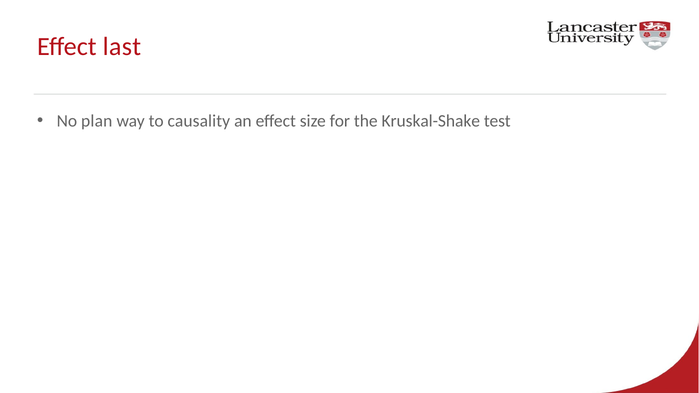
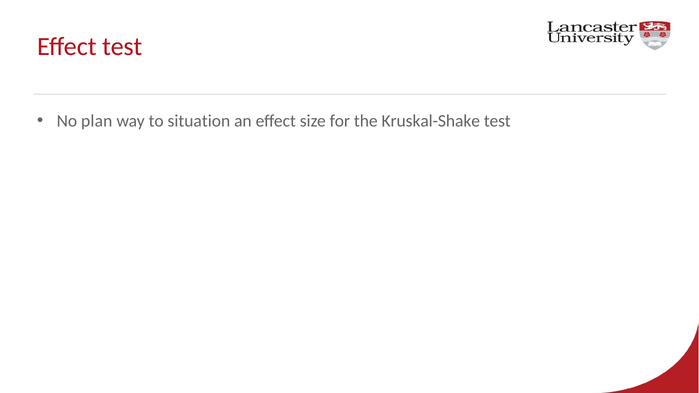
Effect last: last -> test
causality: causality -> situation
